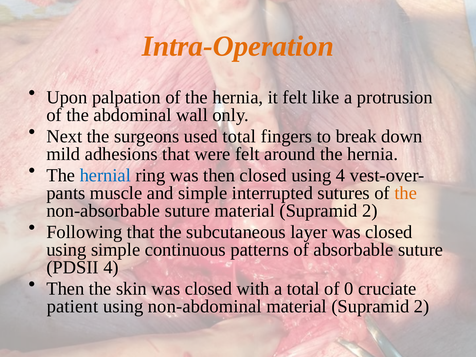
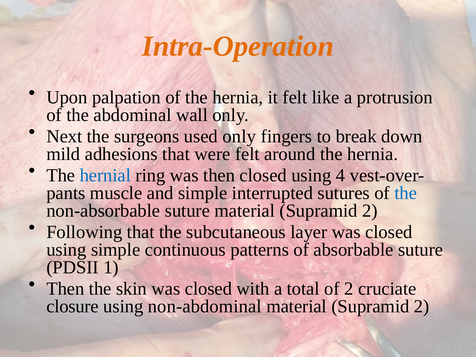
used total: total -> only
the at (406, 193) colour: orange -> blue
PDSII 4: 4 -> 1
of 0: 0 -> 2
patient: patient -> closure
